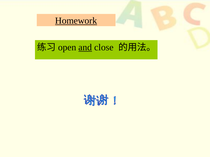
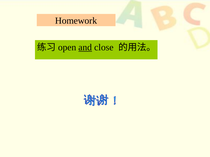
Homework underline: present -> none
